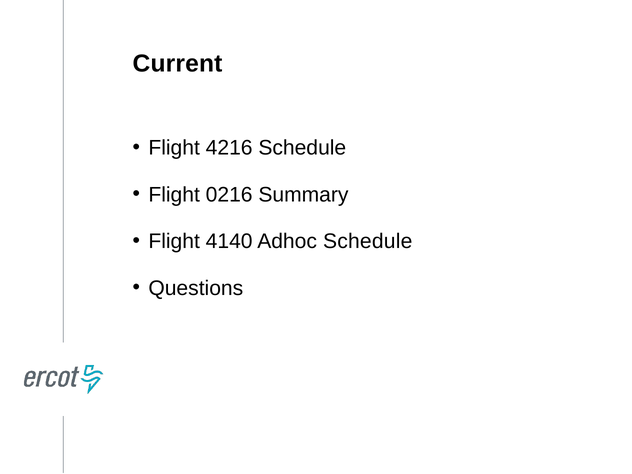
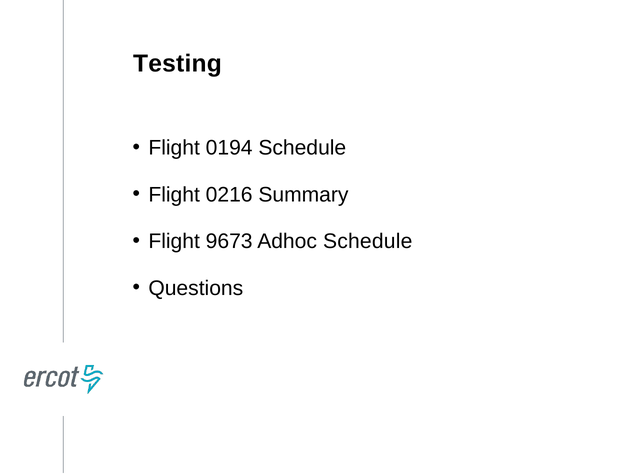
Current: Current -> Testing
4216: 4216 -> 0194
4140: 4140 -> 9673
